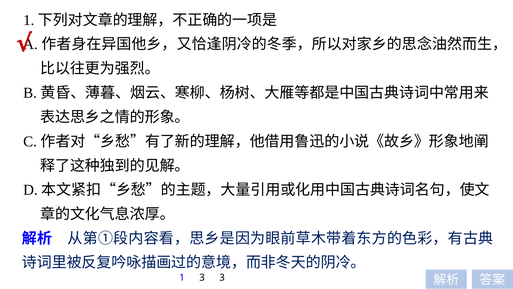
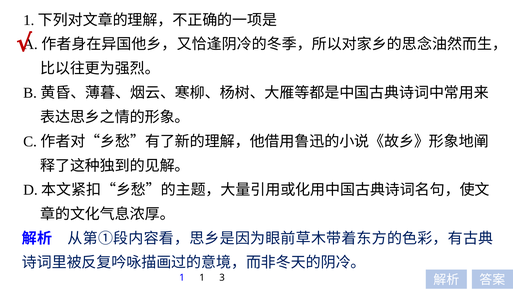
1 3: 3 -> 1
